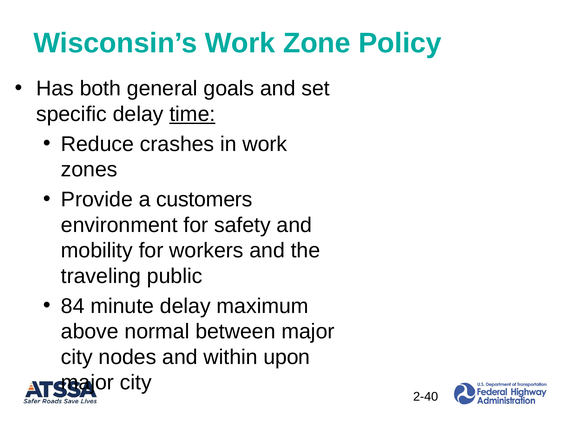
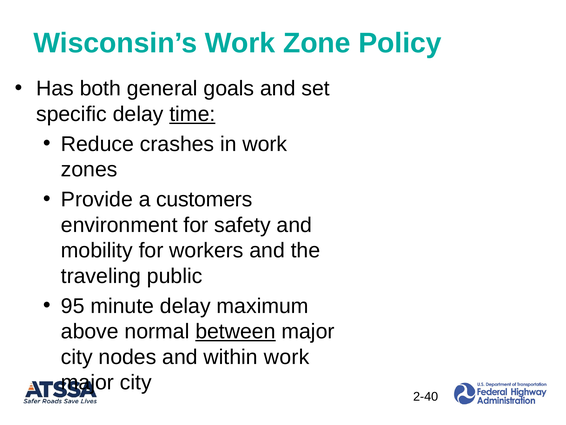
84: 84 -> 95
between underline: none -> present
within upon: upon -> work
